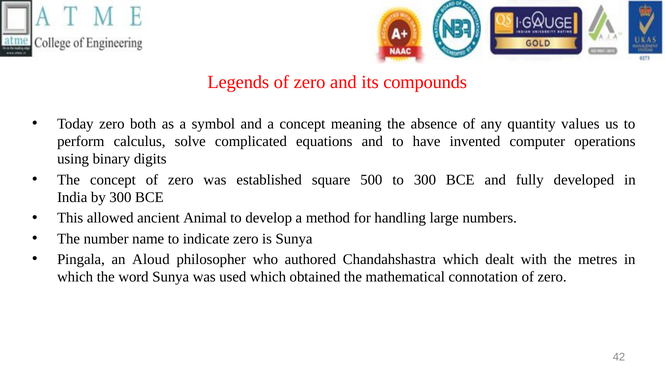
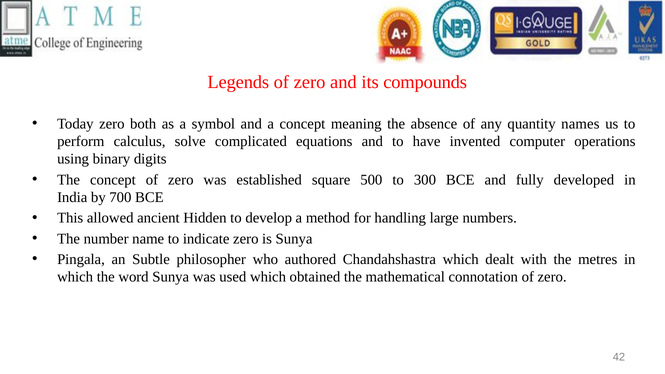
values: values -> names
by 300: 300 -> 700
Animal: Animal -> Hidden
Aloud: Aloud -> Subtle
